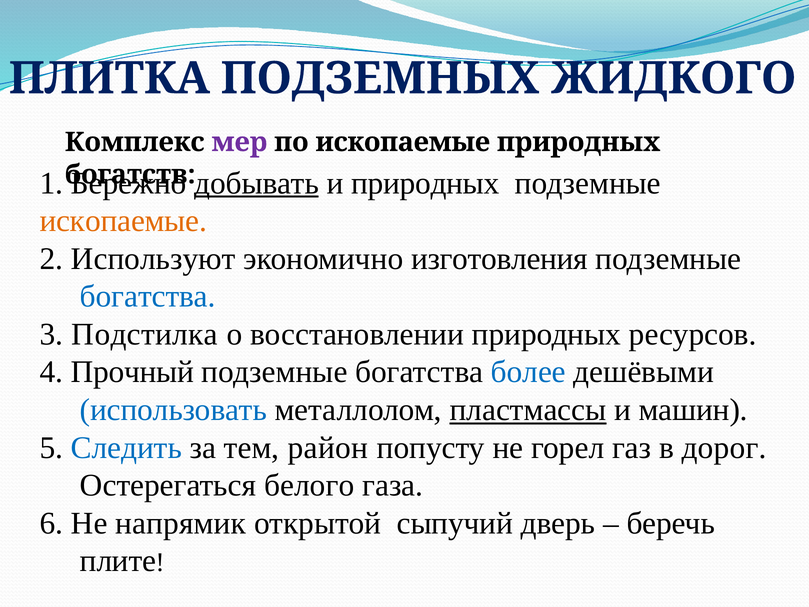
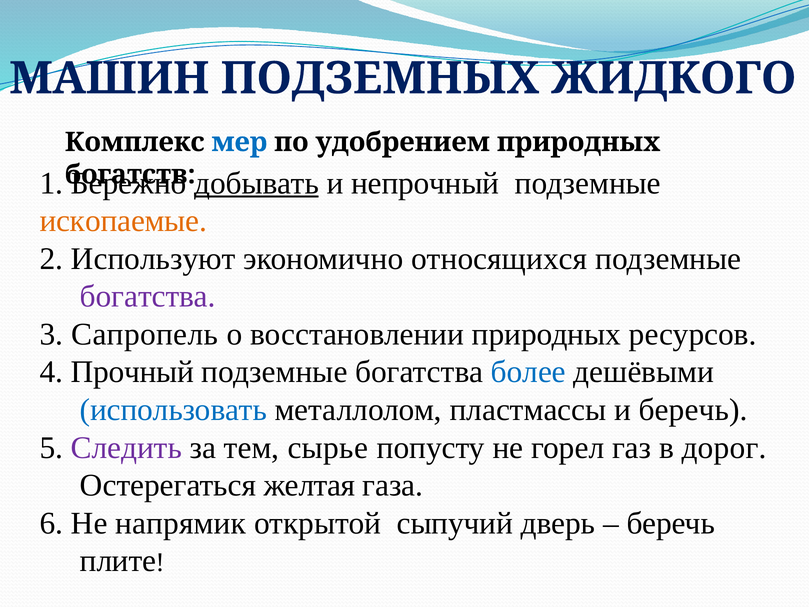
ПЛИТКА: ПЛИТКА -> МАШИН
мер colour: purple -> blue
по ископаемые: ископаемые -> удобрением
и природных: природных -> непрочный
изготовления: изготовления -> относящихся
богатства at (148, 296) colour: blue -> purple
Подстилка: Подстилка -> Сапропель
пластмассы underline: present -> none
и машин: машин -> беречь
Следить colour: blue -> purple
район: район -> сырье
белого: белого -> желтая
